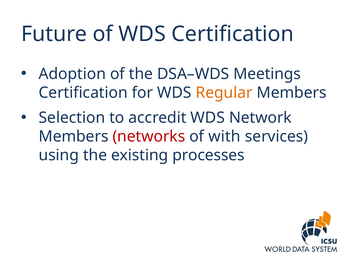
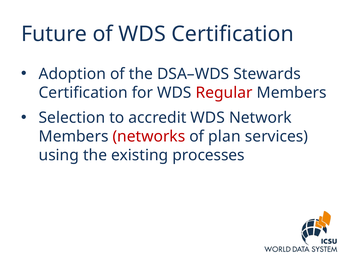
Meetings: Meetings -> Stewards
Regular colour: orange -> red
with: with -> plan
